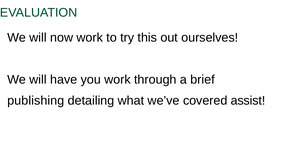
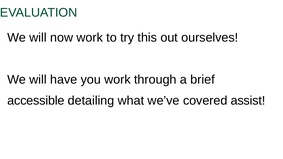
publishing: publishing -> accessible
